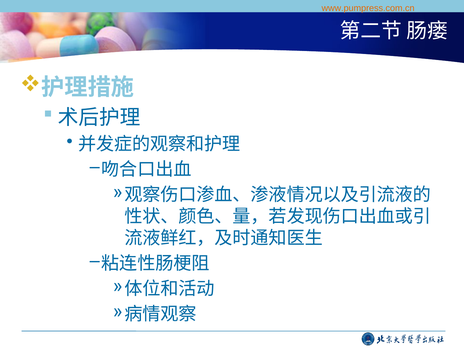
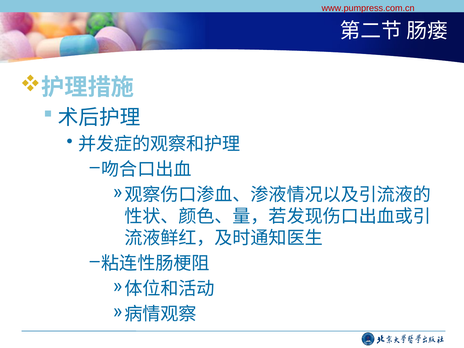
www.pumpress.com.cn colour: orange -> red
